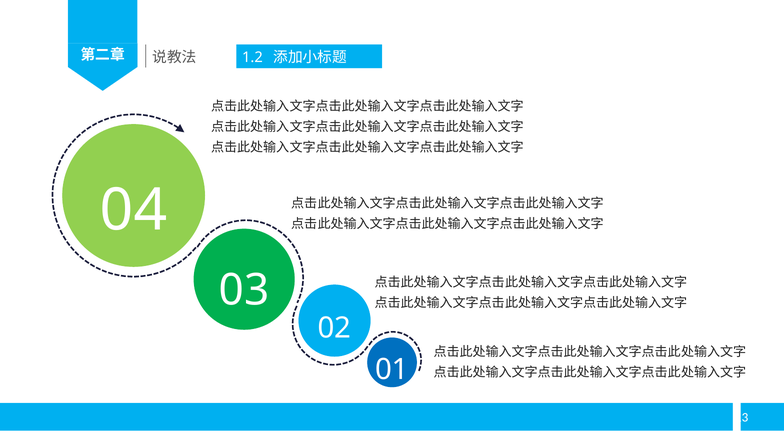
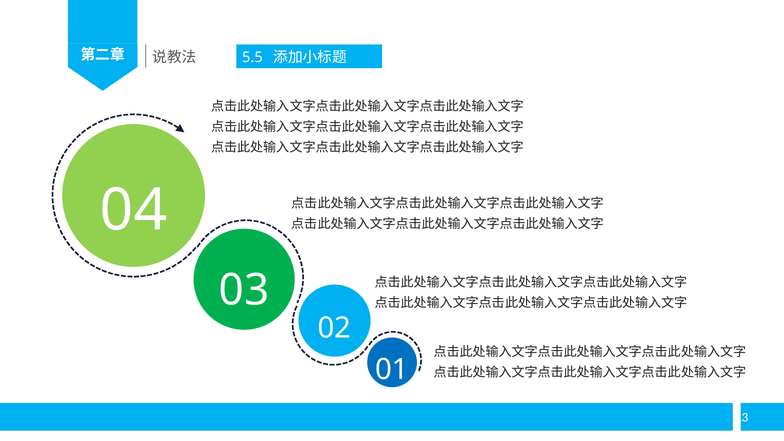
1.2: 1.2 -> 5.5
